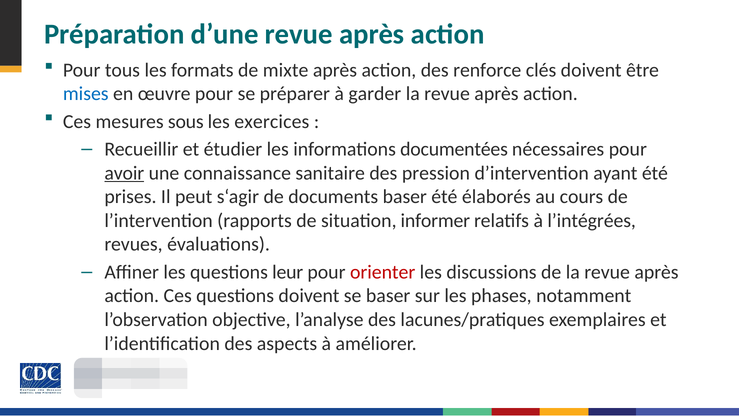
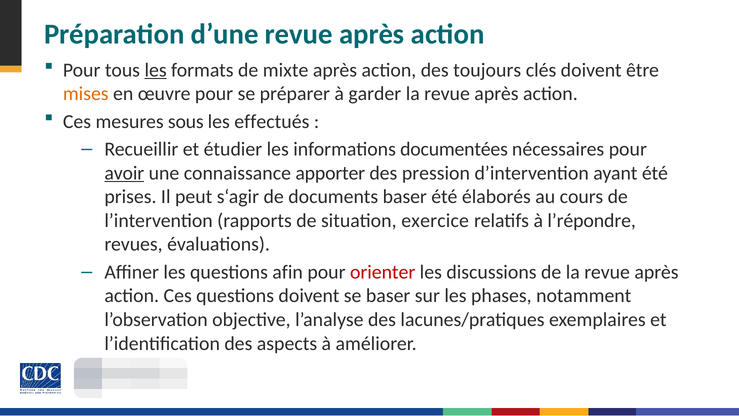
les at (156, 70) underline: none -> present
renforce: renforce -> toujours
mises colour: blue -> orange
exercices: exercices -> effectués
sanitaire: sanitaire -> apporter
informer: informer -> exercice
l’intégrées: l’intégrées -> l’répondre
leur: leur -> afin
